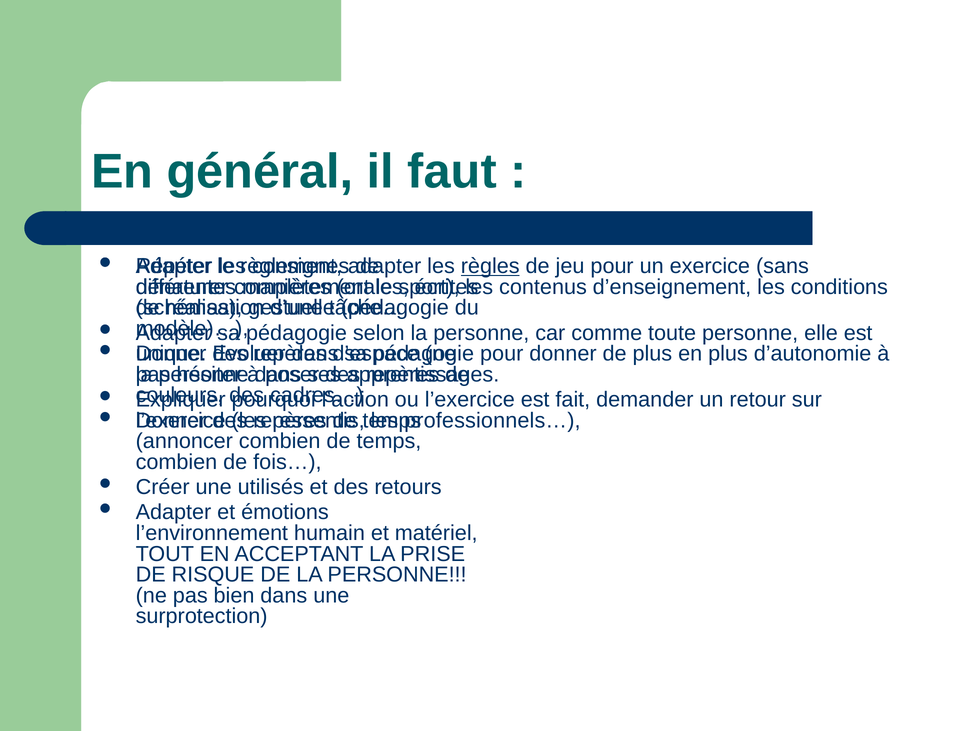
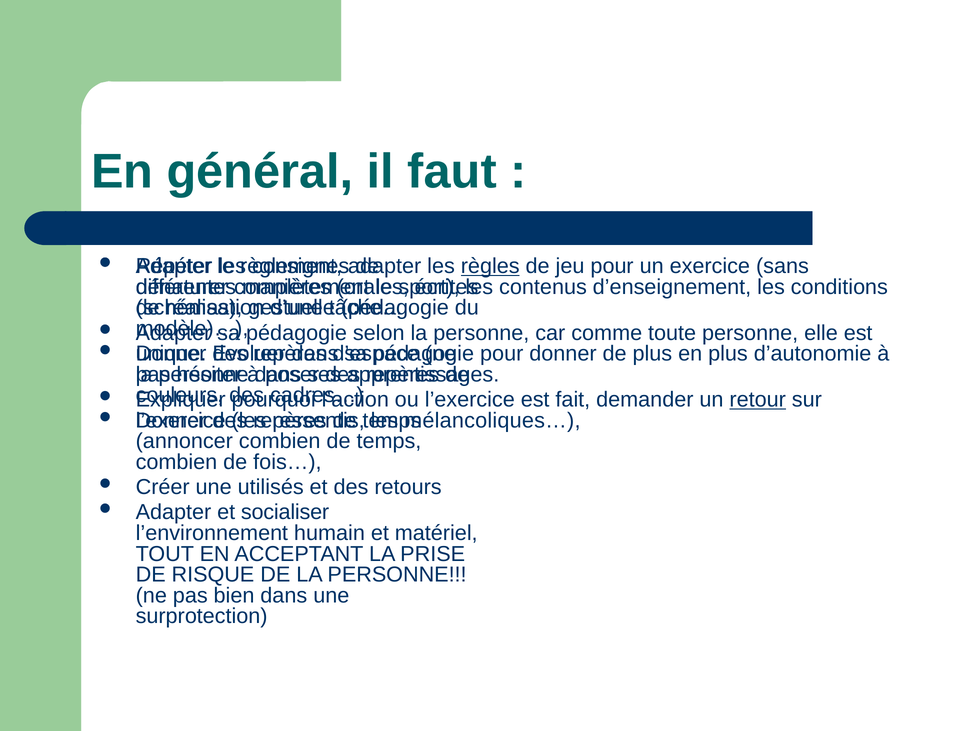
retour underline: none -> present
professionnels…: professionnels… -> mélancoliques…
émotions: émotions -> socialiser
